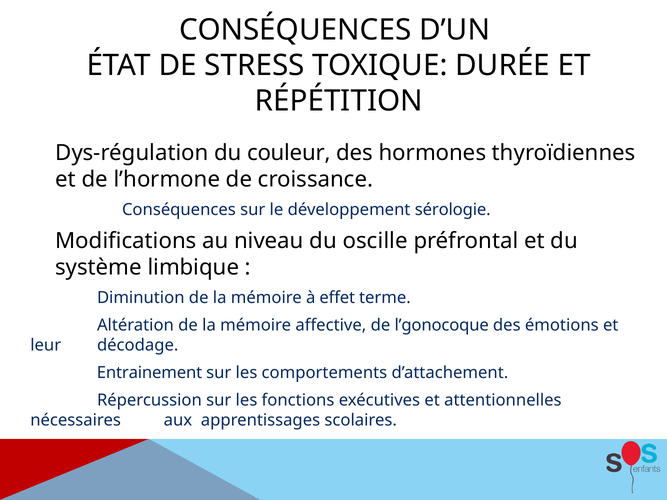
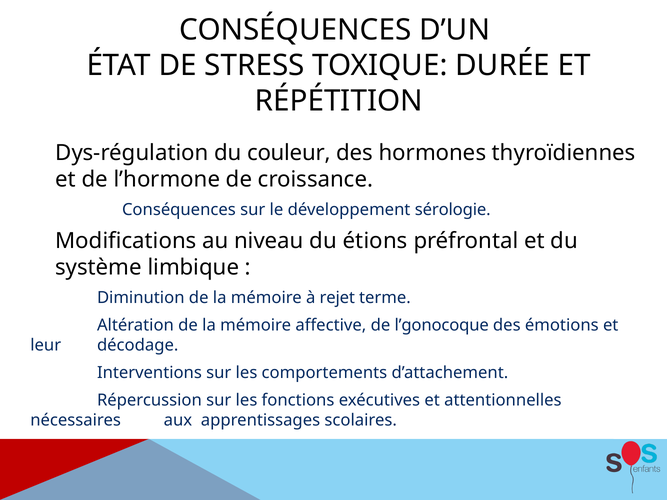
oscille: oscille -> étions
effet: effet -> rejet
Entrainement: Entrainement -> Interventions
